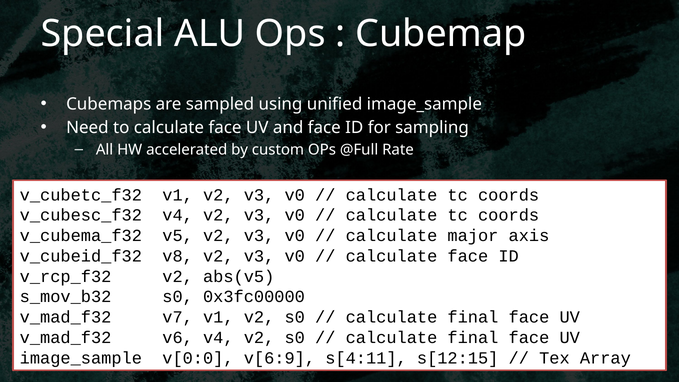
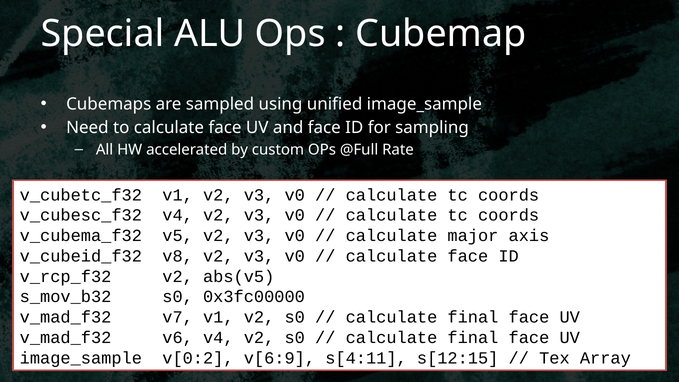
v[0:0: v[0:0 -> v[0:2
